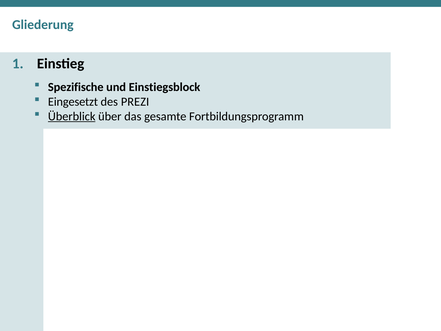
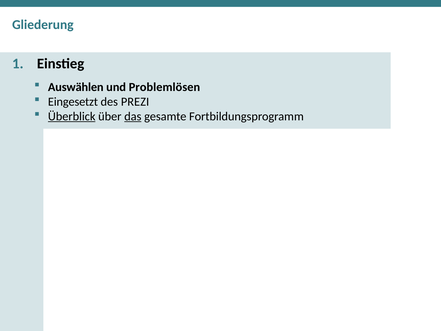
Spezifische: Spezifische -> Auswählen
Einstiegsblock: Einstiegsblock -> Problemlösen
das underline: none -> present
